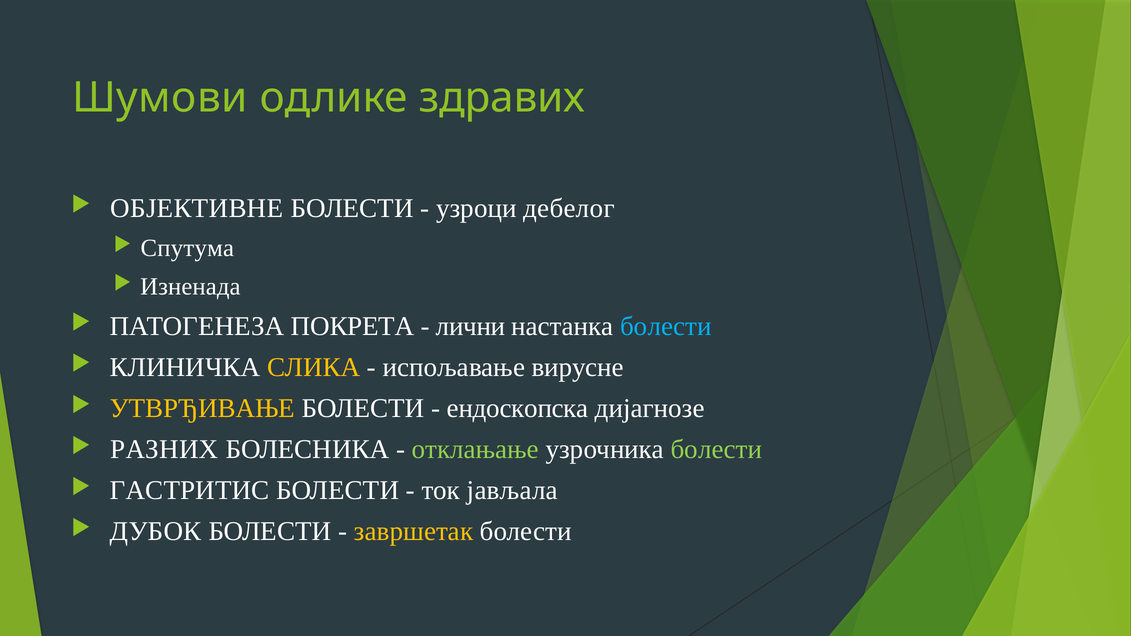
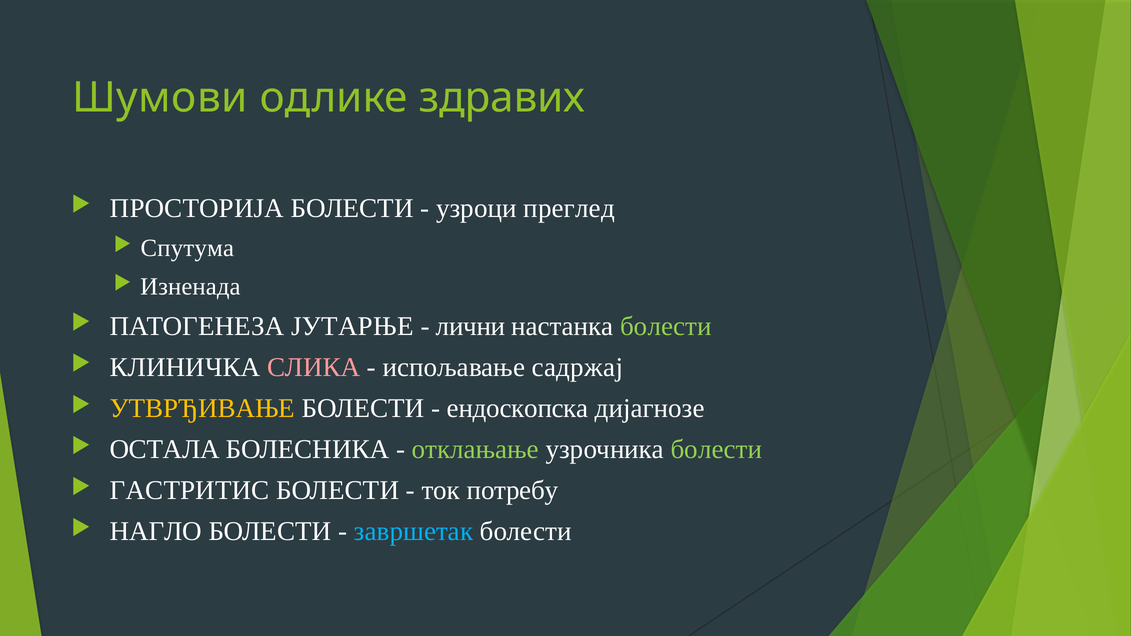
ОБЈЕКТИВНЕ: ОБЈЕКТИВНЕ -> ПРОСТОРИЈА
дебелог: дебелог -> преглед
ПОКРЕТА: ПОКРЕТА -> ЈУТАРЊЕ
болести at (666, 326) colour: light blue -> light green
СЛИКА colour: yellow -> pink
вирусне: вирусне -> садржај
РАЗНИХ: РАЗНИХ -> ОСТАЛА
јављала: јављала -> потребу
ДУБОК: ДУБОК -> НАГЛО
завршетак colour: yellow -> light blue
